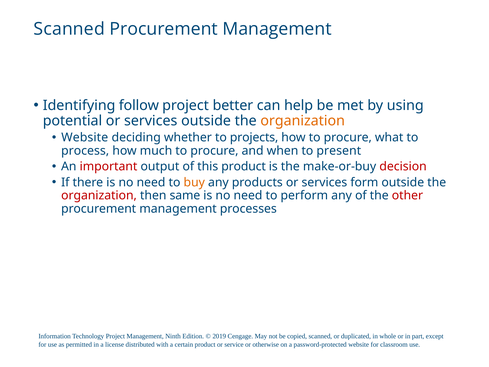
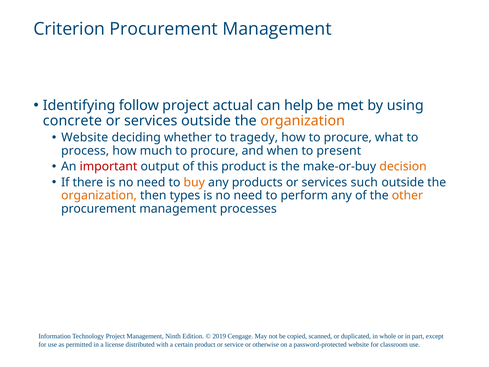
Scanned at (69, 29): Scanned -> Criterion
better: better -> actual
potential: potential -> concrete
projects: projects -> tragedy
decision colour: red -> orange
form: form -> such
organization at (99, 195) colour: red -> orange
same: same -> types
other colour: red -> orange
